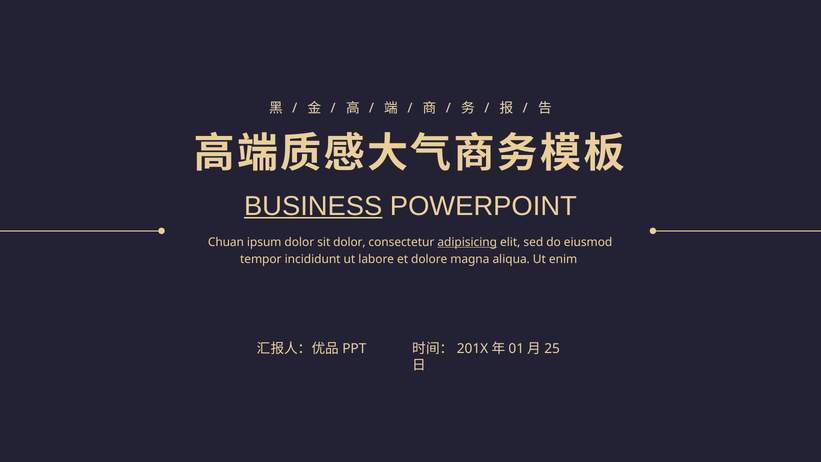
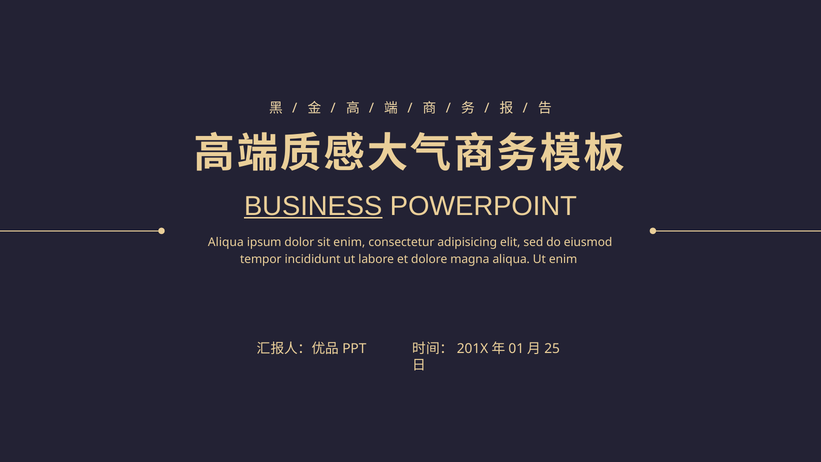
Chuan at (226, 242): Chuan -> Aliqua
sit dolor: dolor -> enim
adipisicing underline: present -> none
